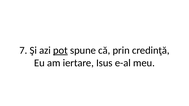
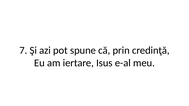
pot underline: present -> none
